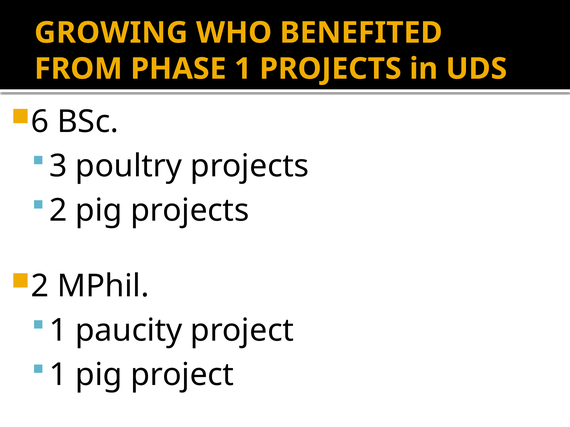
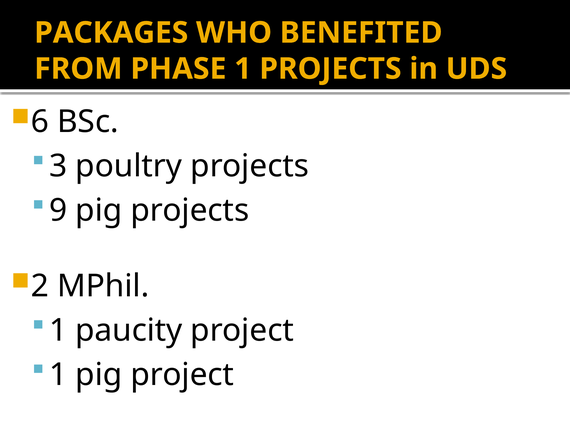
GROWING: GROWING -> PACKAGES
2 at (58, 210): 2 -> 9
